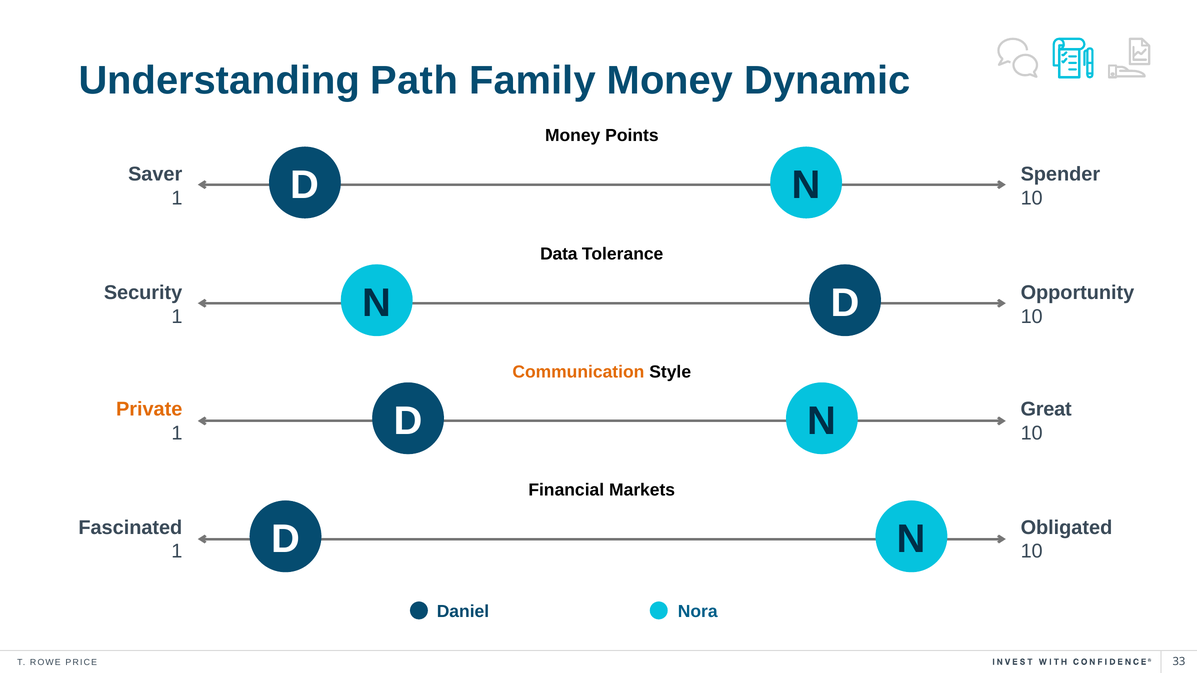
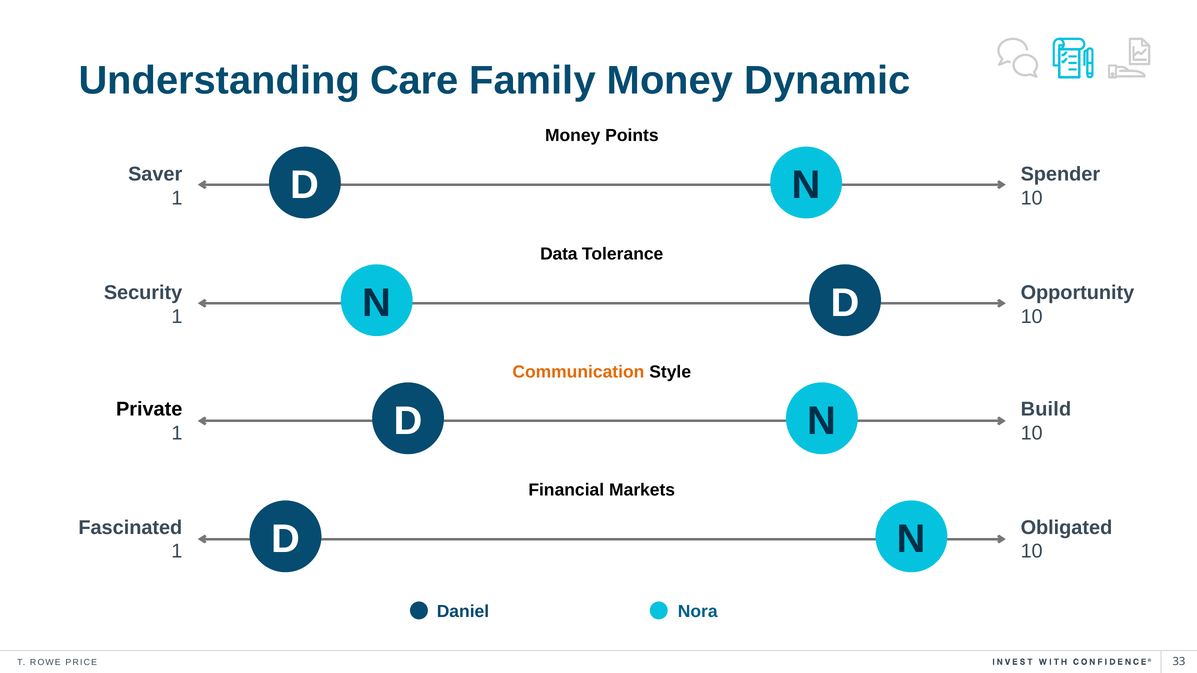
Path: Path -> Care
Private colour: orange -> black
Great: Great -> Build
